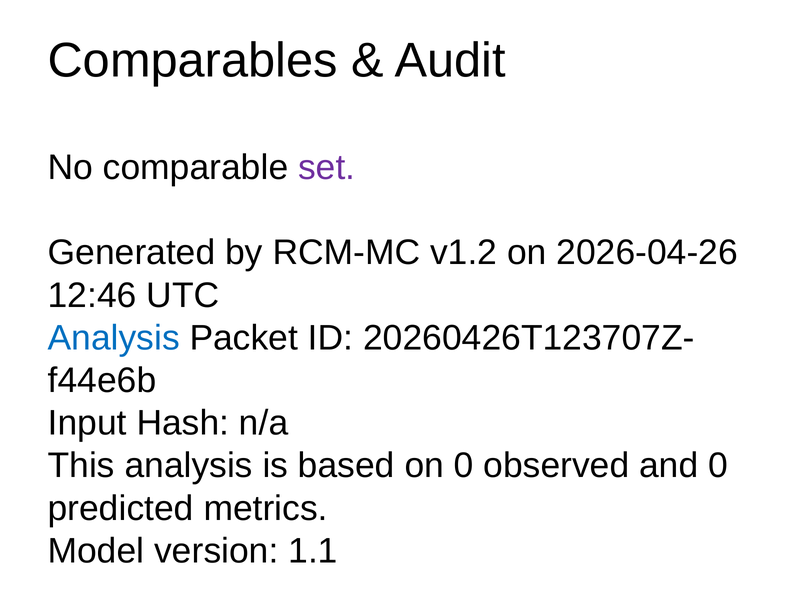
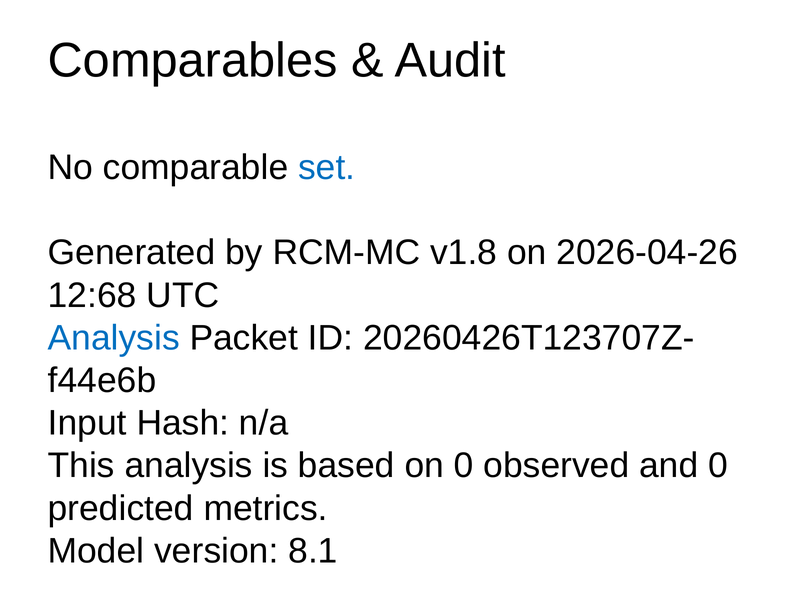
set colour: purple -> blue
v1.2: v1.2 -> v1.8
12:46: 12:46 -> 12:68
1.1: 1.1 -> 8.1
